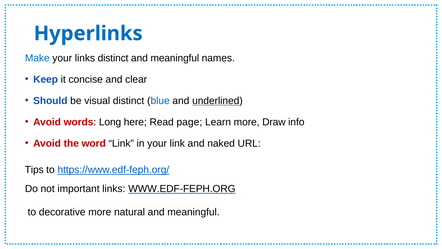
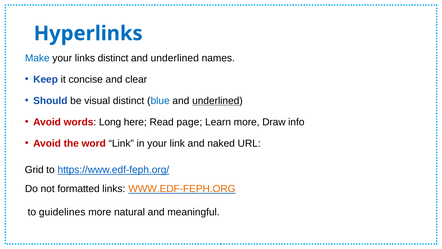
meaningful at (175, 58): meaningful -> underlined
Tips: Tips -> Grid
important: important -> formatted
WWW.EDF-FEPH.ORG colour: black -> orange
decorative: decorative -> guidelines
